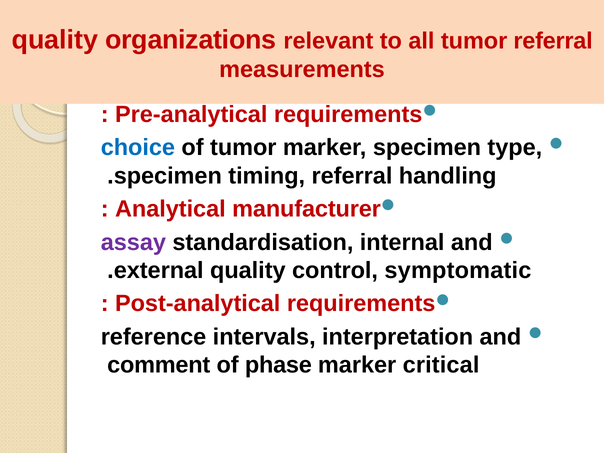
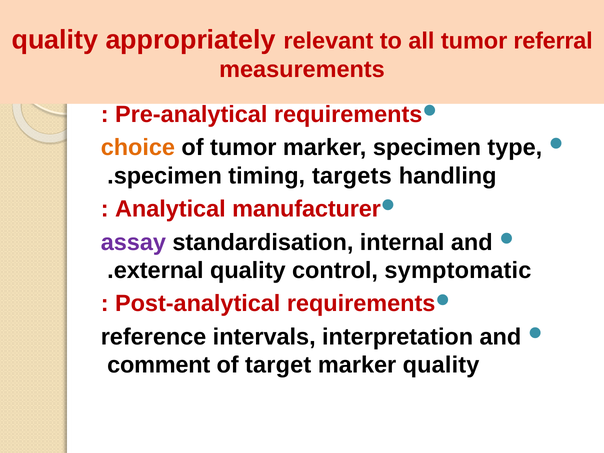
organizations: organizations -> appropriately
choice colour: blue -> orange
timing referral: referral -> targets
phase: phase -> target
marker critical: critical -> quality
